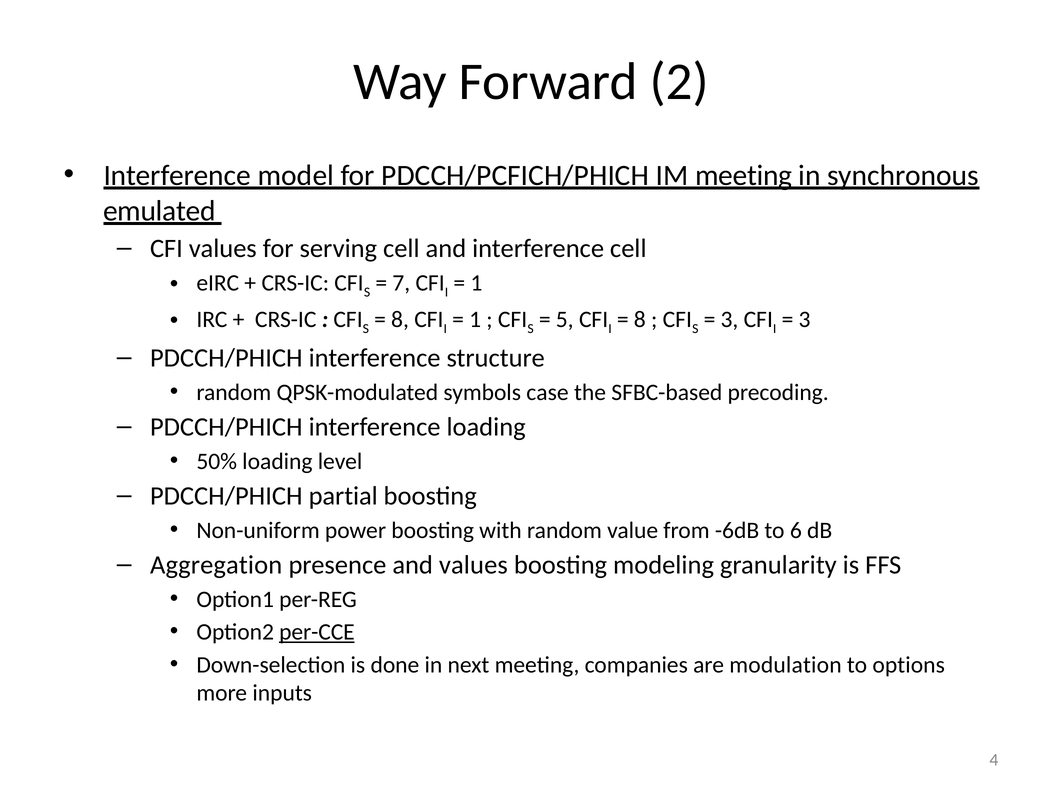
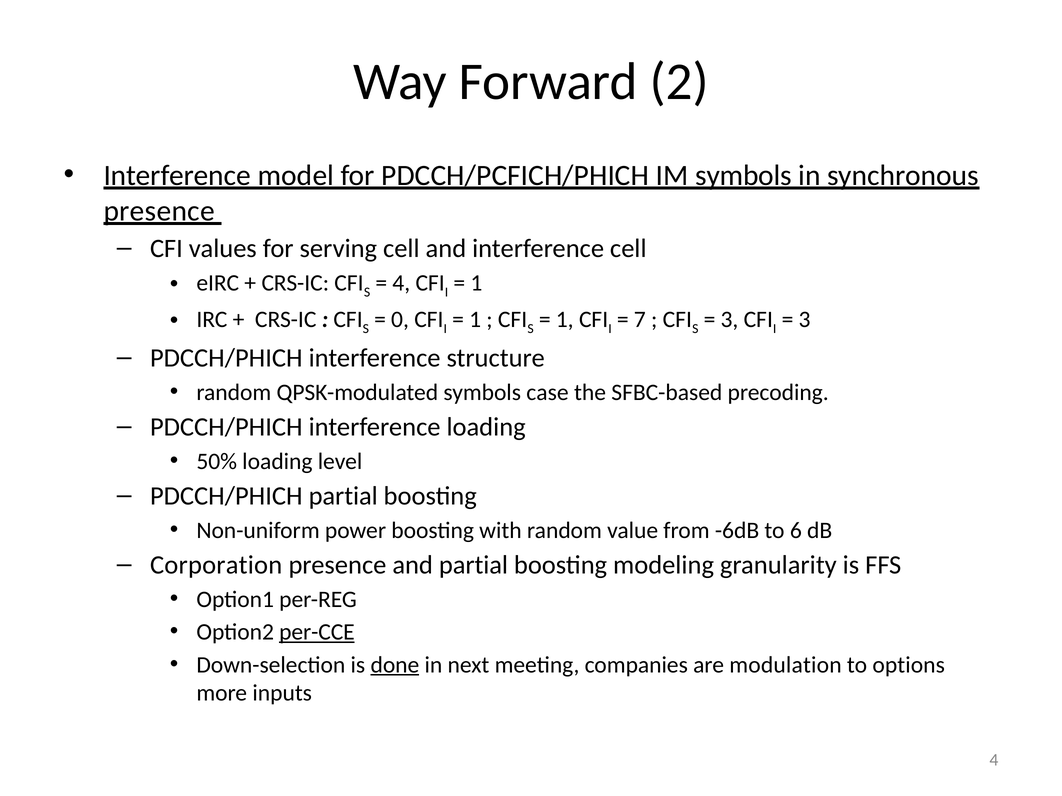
IM meeting: meeting -> symbols
emulated at (159, 211): emulated -> presence
7 at (401, 283): 7 -> 4
8 at (400, 320): 8 -> 0
5 at (565, 320): 5 -> 1
8 at (640, 320): 8 -> 7
Aggregation: Aggregation -> Corporation
and values: values -> partial
done underline: none -> present
